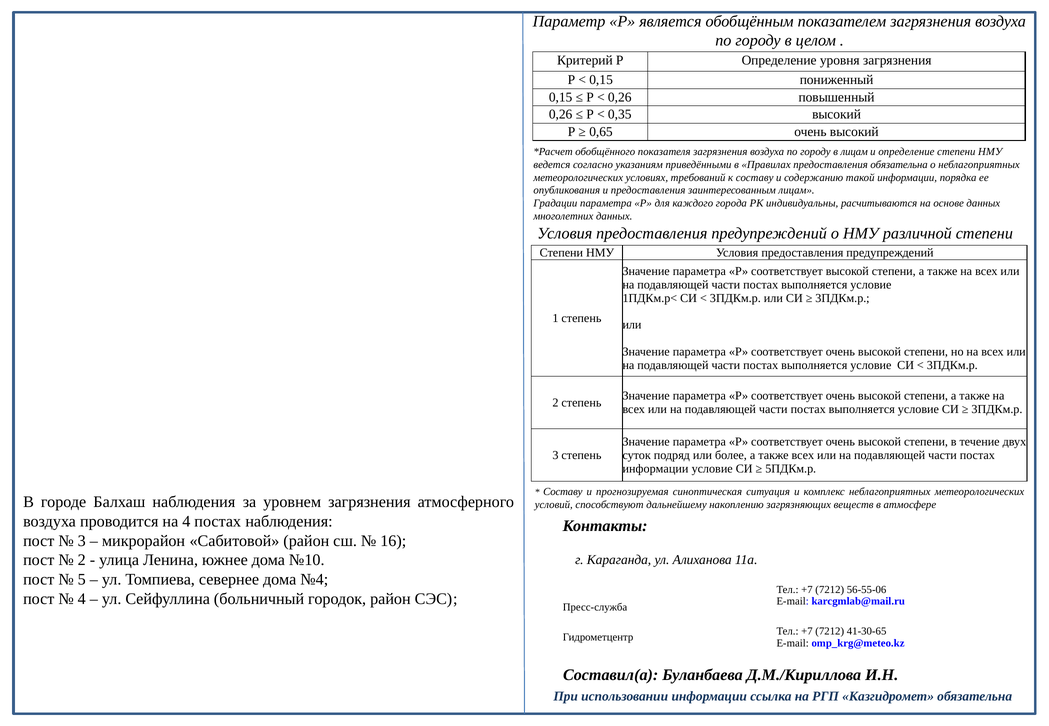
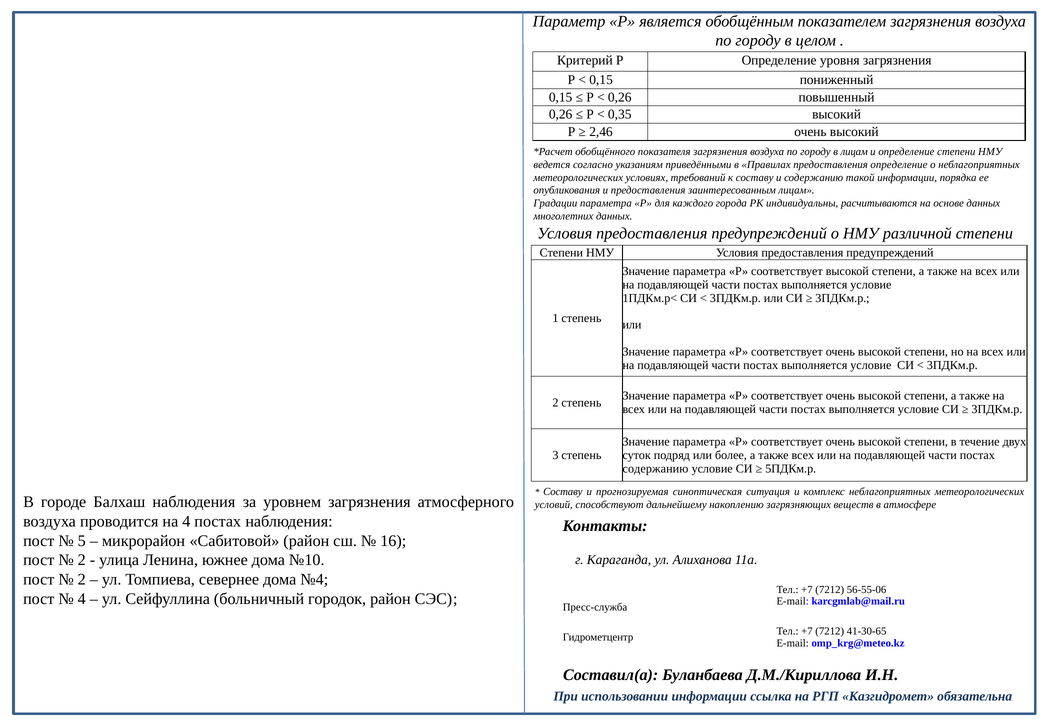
0,65: 0,65 -> 2,46
предоставления обязательна: обязательна -> определение
информации at (655, 469): информации -> содержанию
3 at (82, 541): 3 -> 5
5 at (82, 580): 5 -> 2
